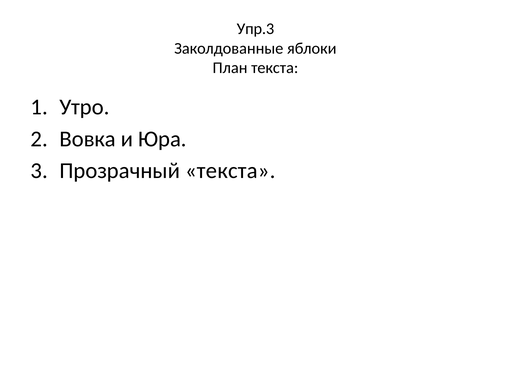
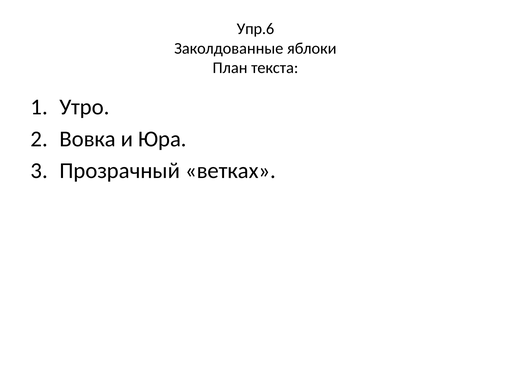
Упр.3: Упр.3 -> Упр.6
Прозрачный текста: текста -> ветках
